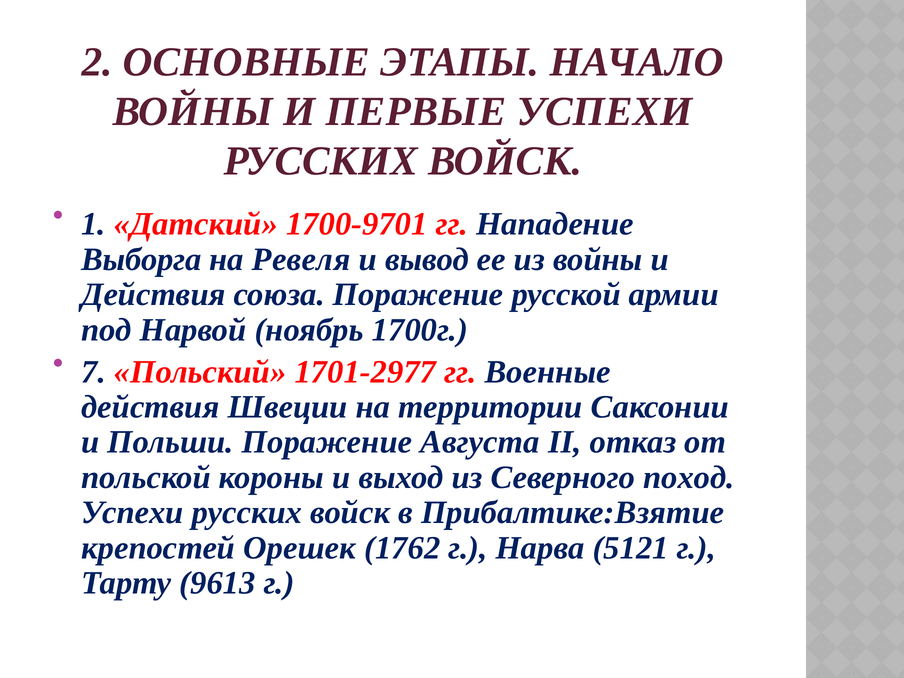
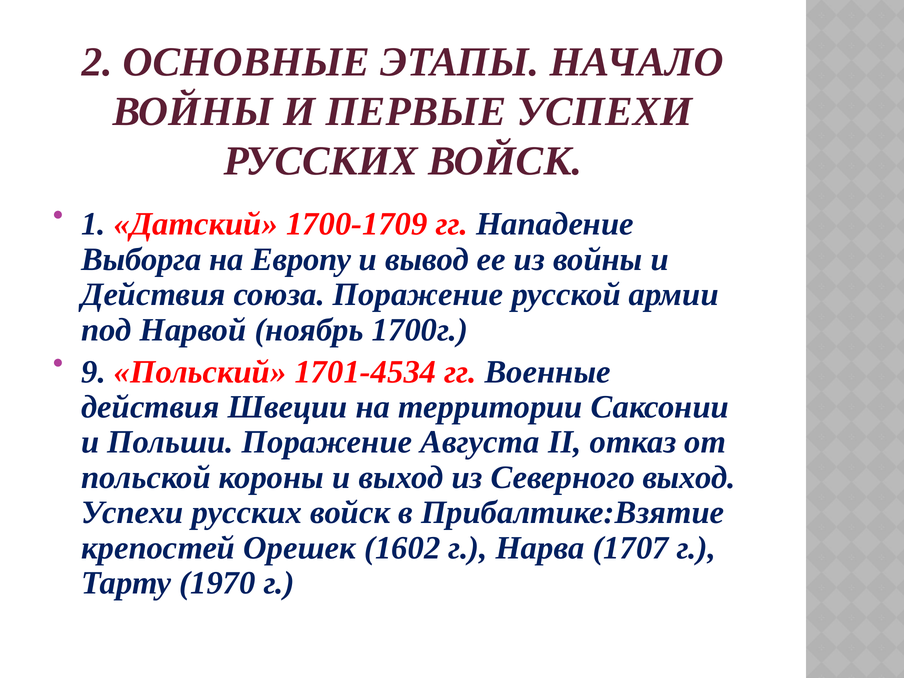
1700-9701: 1700-9701 -> 1700-1709
Ревеля: Ревеля -> Европу
7: 7 -> 9
1701-2977: 1701-2977 -> 1701-4534
Северного поход: поход -> выход
1762: 1762 -> 1602
5121: 5121 -> 1707
9613: 9613 -> 1970
